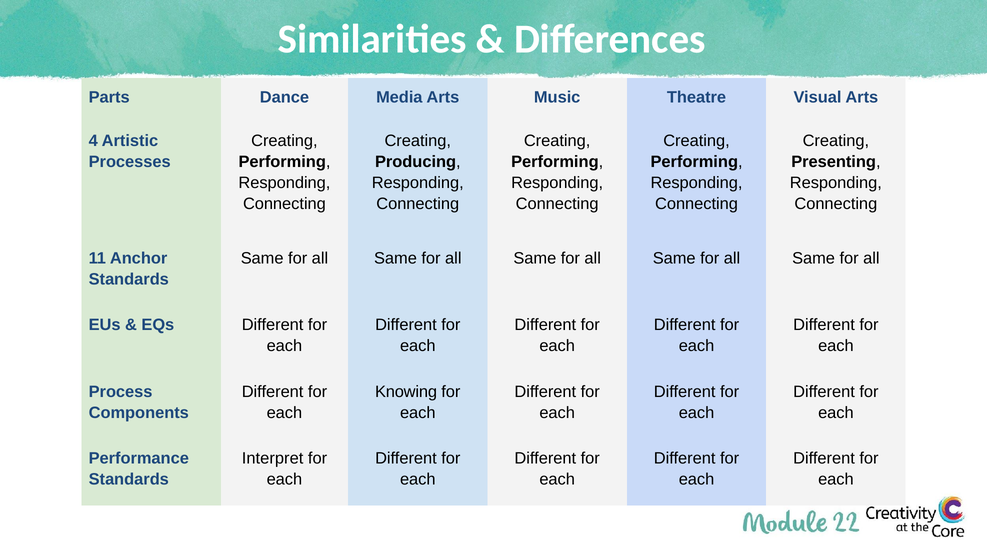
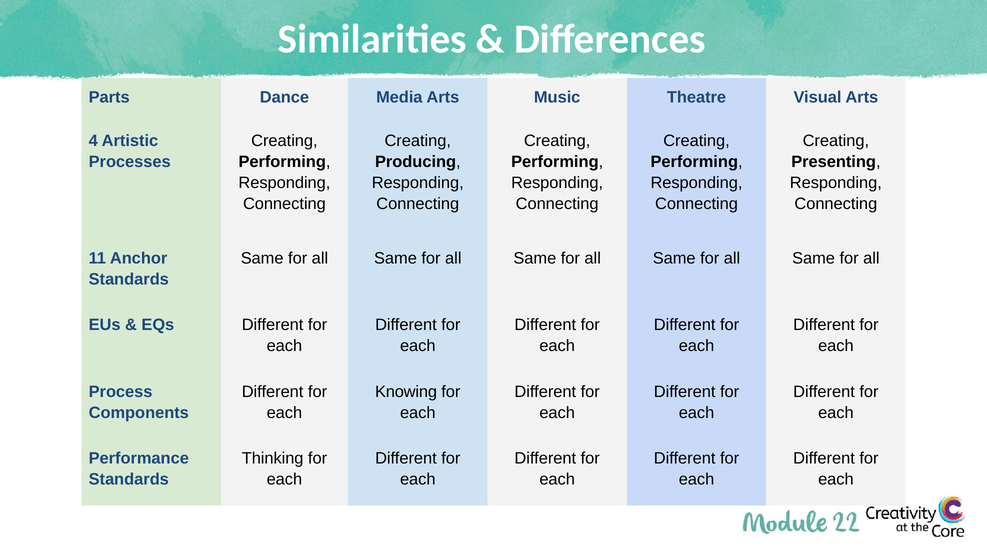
Interpret: Interpret -> Thinking
